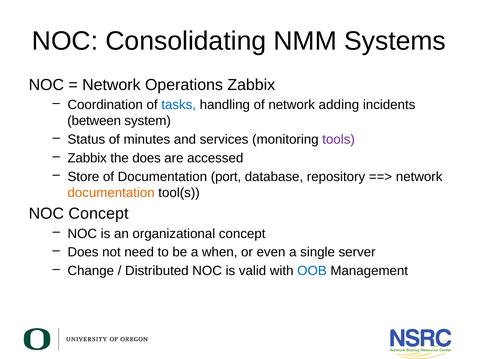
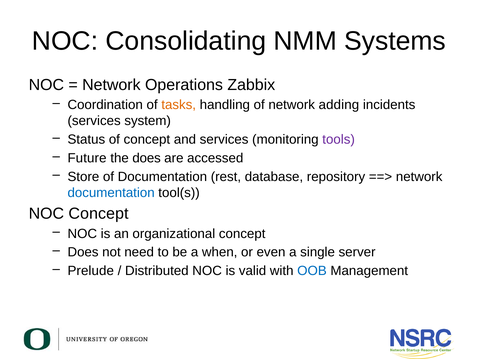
tasks colour: blue -> orange
between at (94, 121): between -> services
of minutes: minutes -> concept
Zabbix at (87, 158): Zabbix -> Future
port: port -> rest
documentation at (111, 192) colour: orange -> blue
Change: Change -> Prelude
